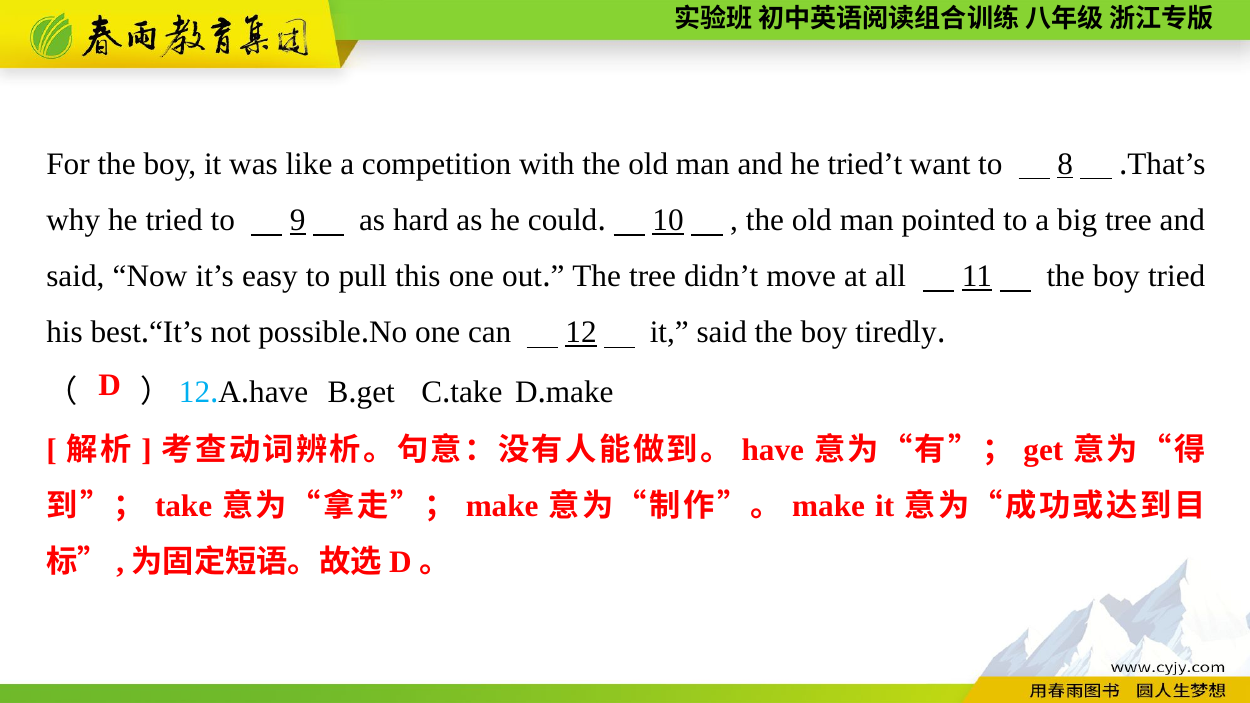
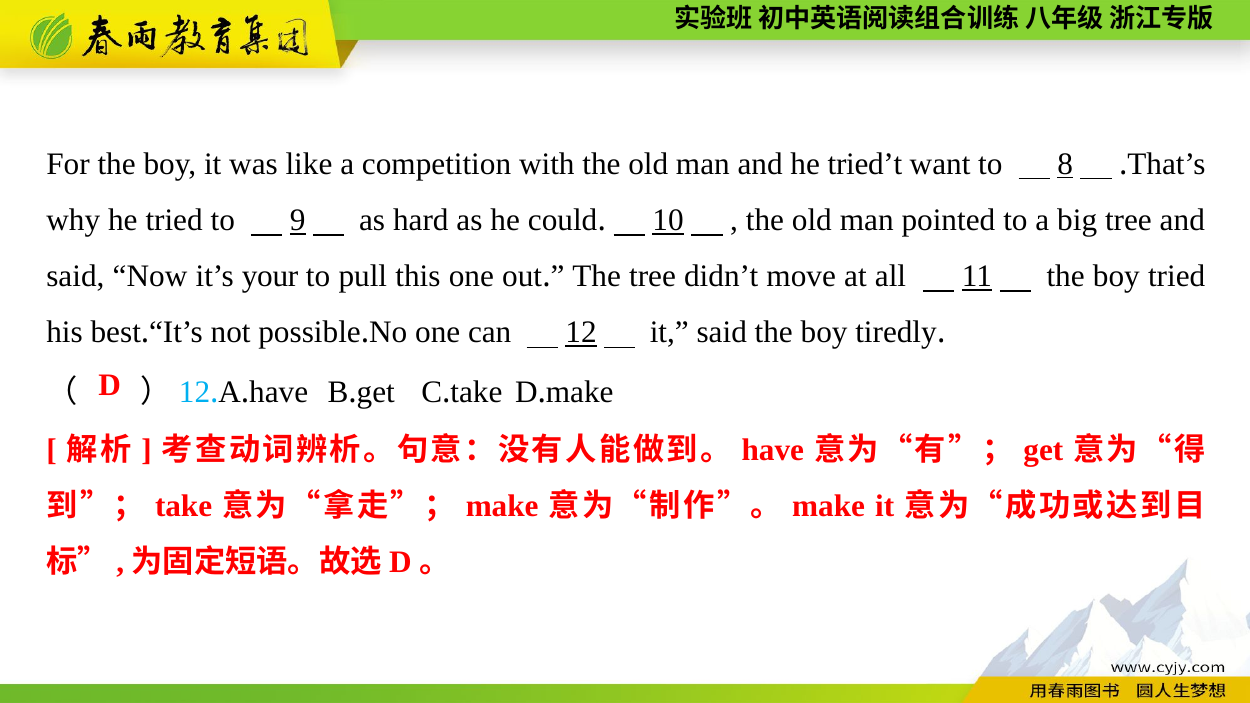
easy: easy -> your
